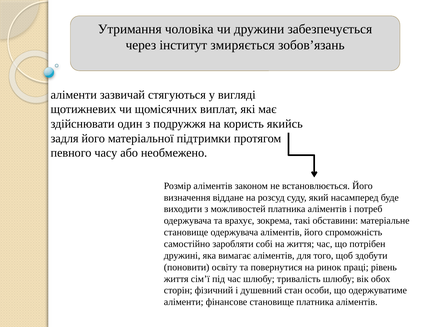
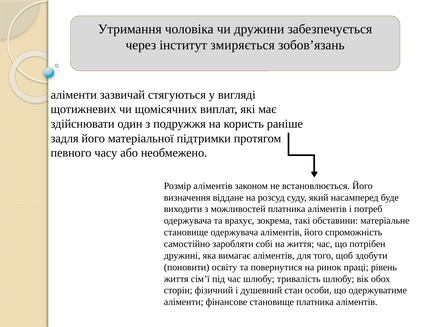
якийсь: якийсь -> раніше
